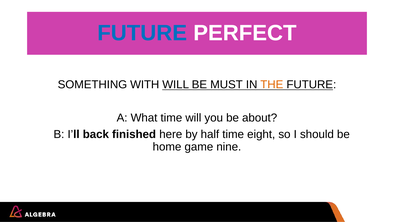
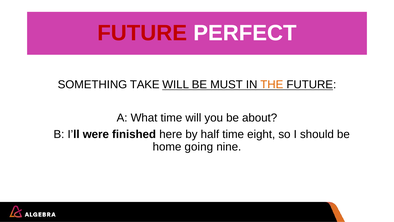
FUTURE at (142, 33) colour: blue -> red
WITH: WITH -> TAKE
back: back -> were
game: game -> going
